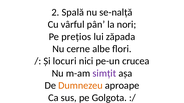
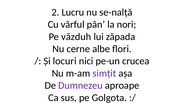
Spală: Spală -> Lucru
prețios: prețios -> văzduh
Dumnezeu colour: orange -> purple
